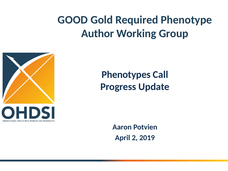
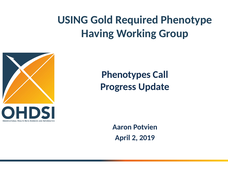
GOOD: GOOD -> USING
Author: Author -> Having
